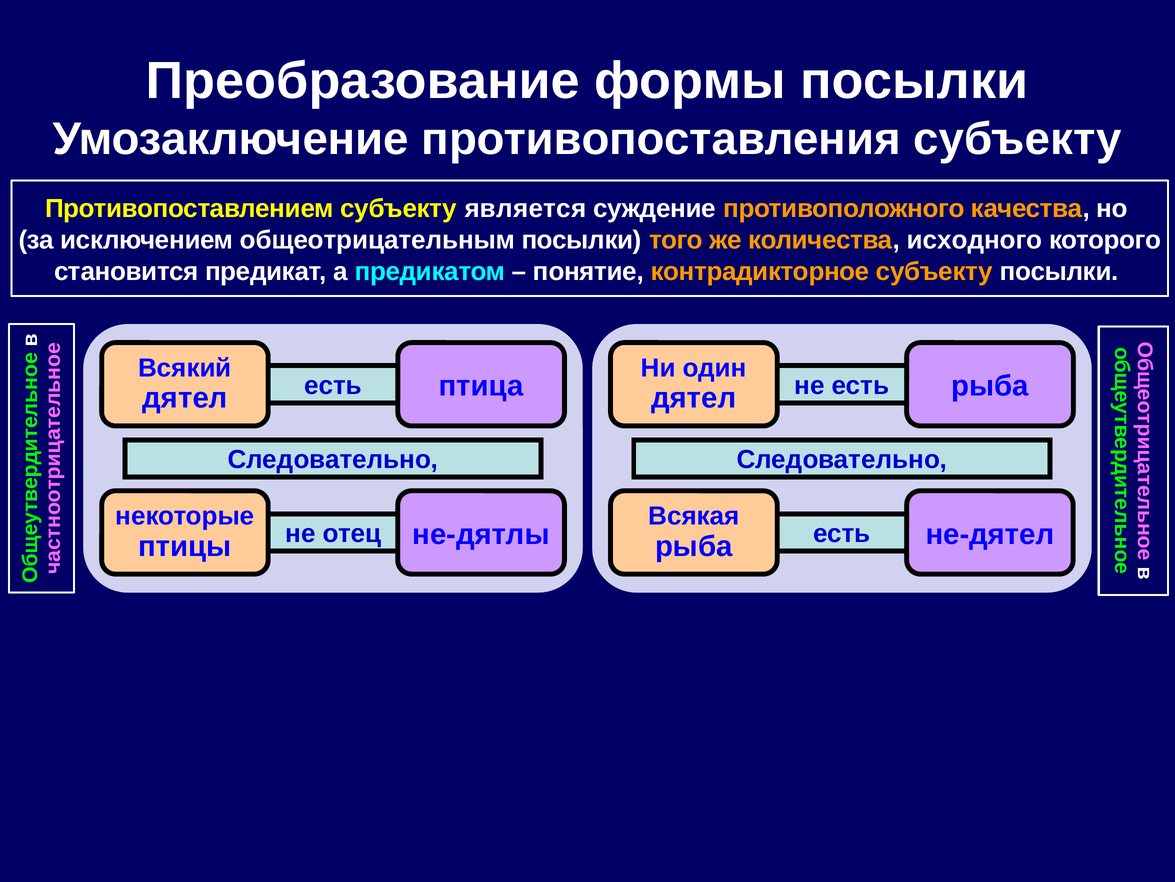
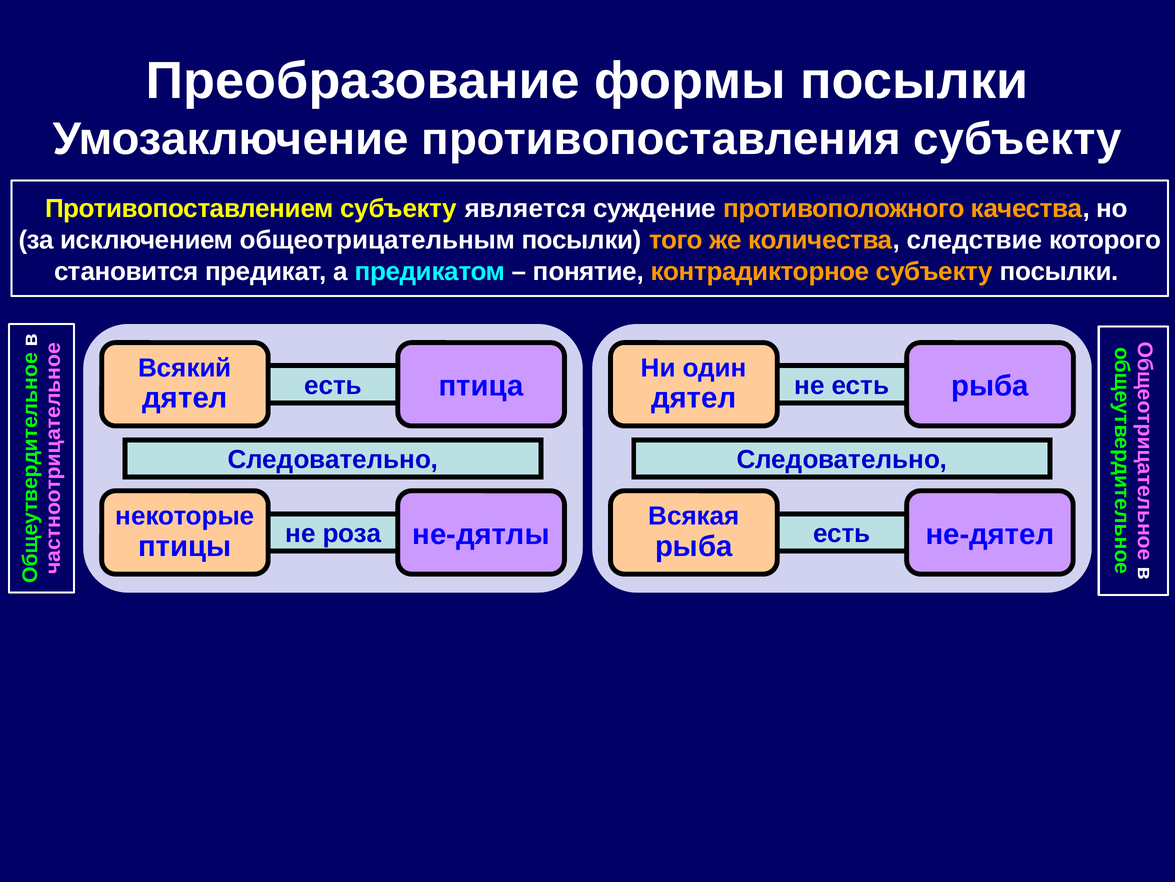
исходного: исходного -> следствие
отец: отец -> роза
